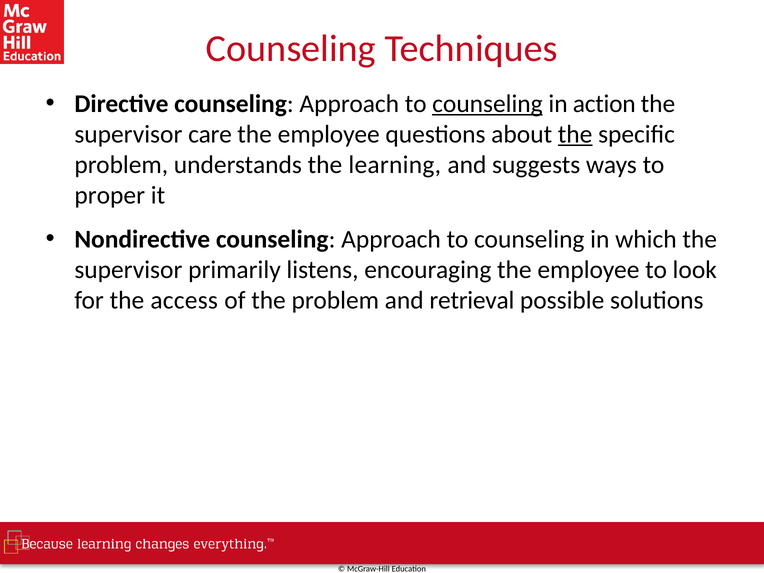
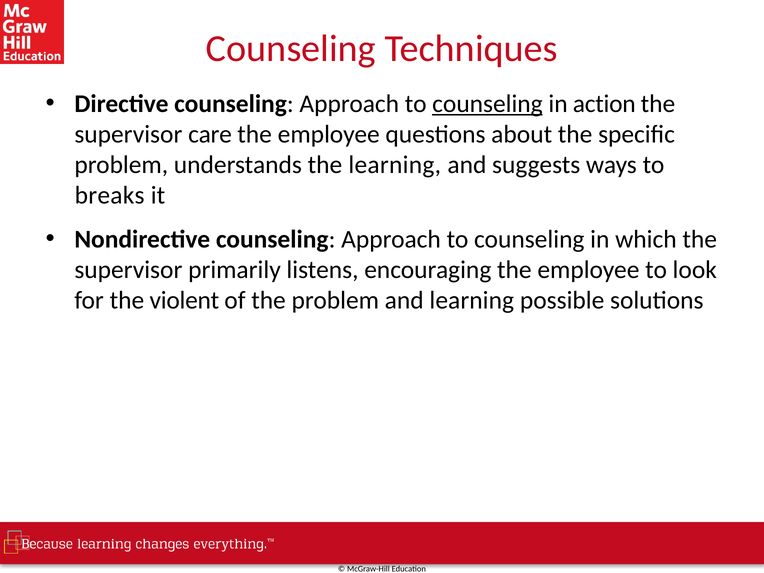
the at (575, 134) underline: present -> none
proper: proper -> breaks
access: access -> violent
and retrieval: retrieval -> learning
